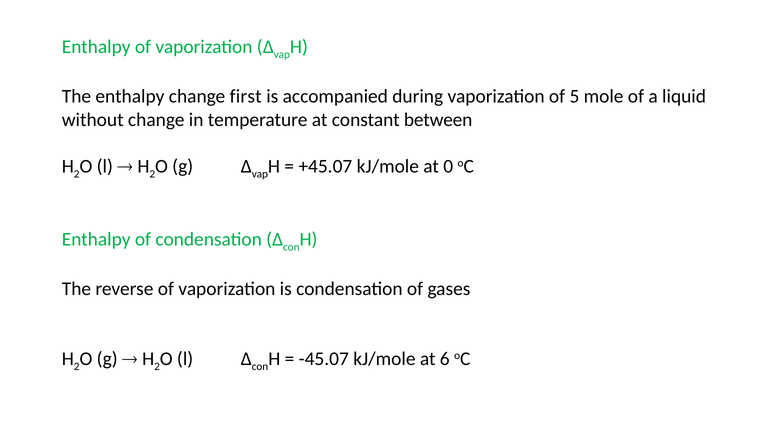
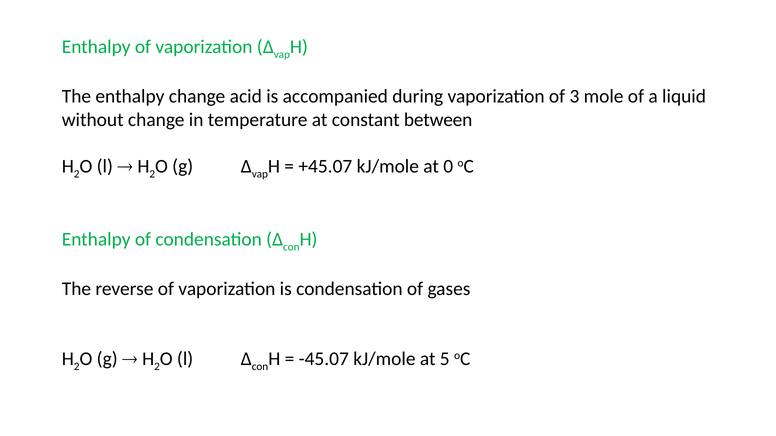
first: first -> acid
5: 5 -> 3
6: 6 -> 5
